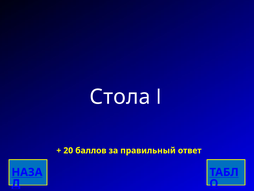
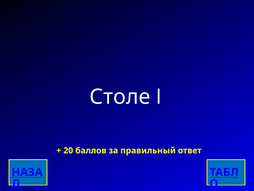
Стола: Стола -> Столе
